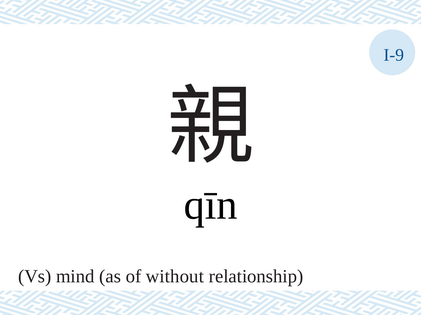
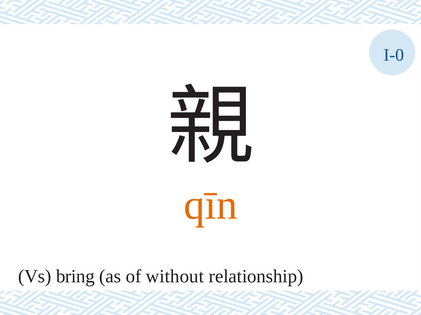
I-9: I-9 -> I-0
qīn colour: black -> orange
mind: mind -> bring
